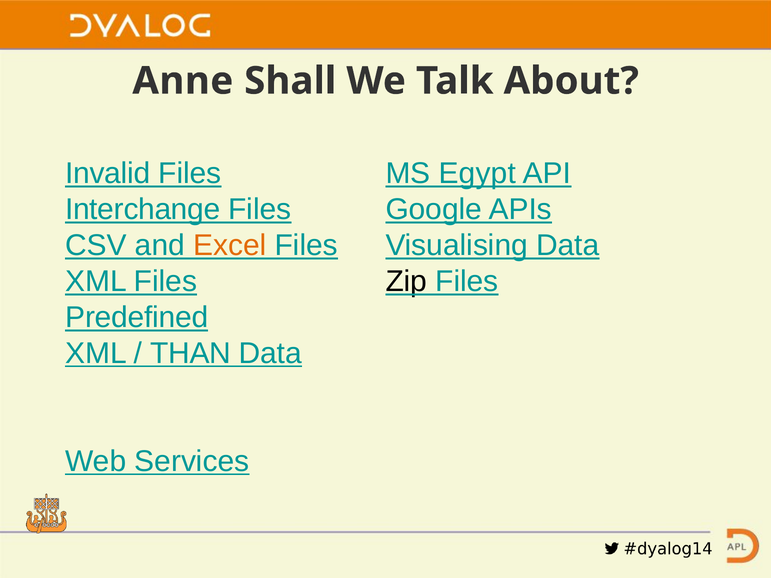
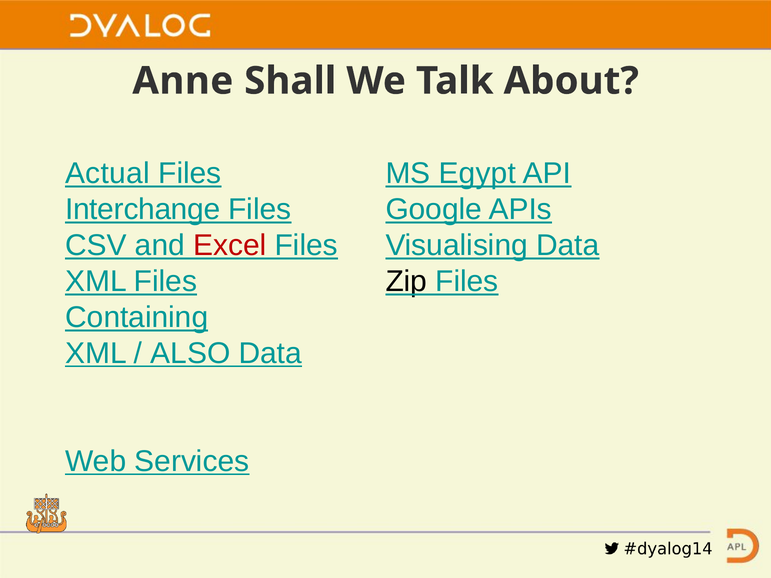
Invalid: Invalid -> Actual
Excel colour: orange -> red
Predefined: Predefined -> Containing
THAN: THAN -> ALSO
